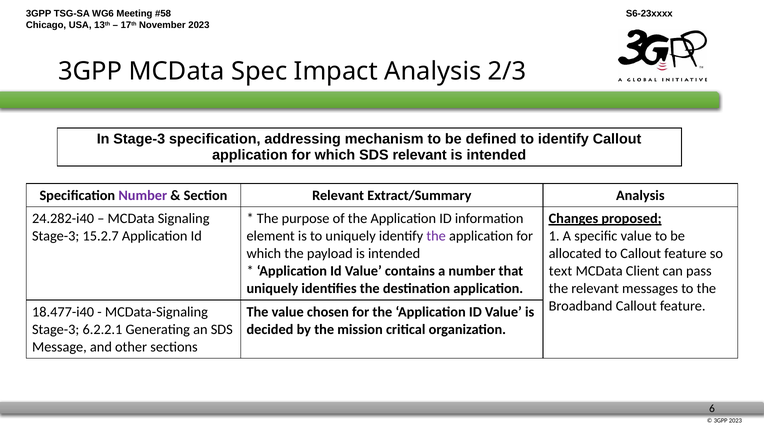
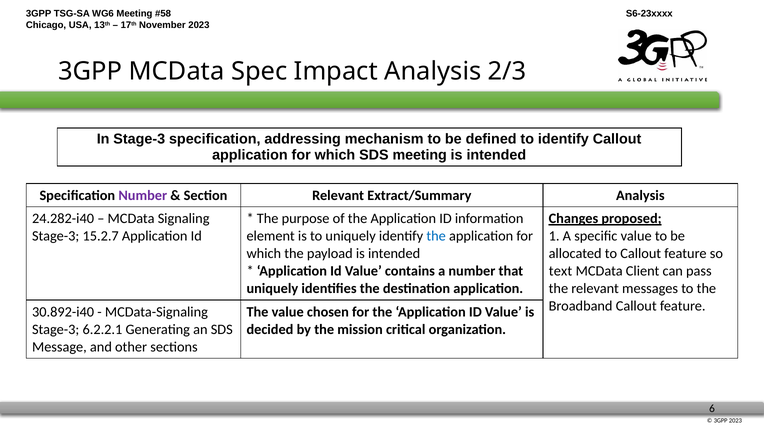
SDS relevant: relevant -> meeting
the at (436, 236) colour: purple -> blue
18.477-i40: 18.477-i40 -> 30.892-i40
